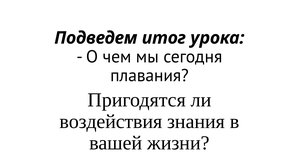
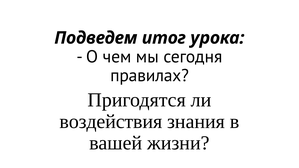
плавания: плавания -> правилах
